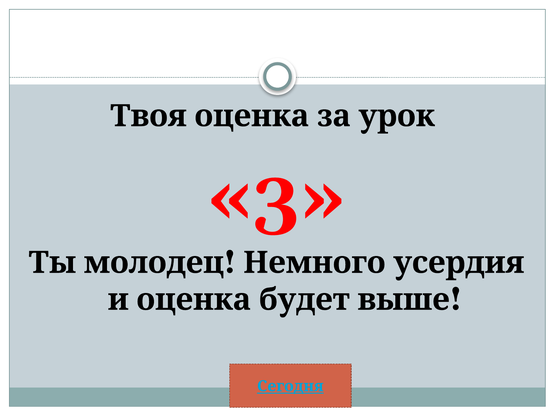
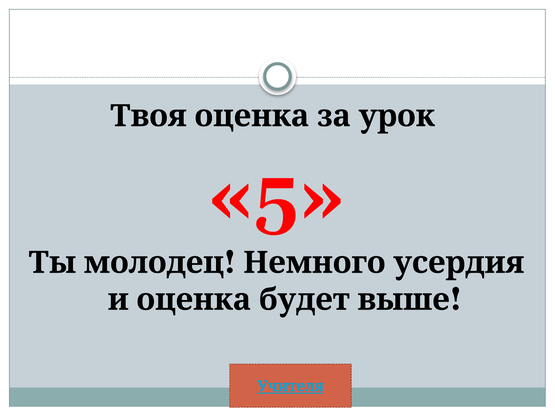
3: 3 -> 5
Сегодня: Сегодня -> Учителя
